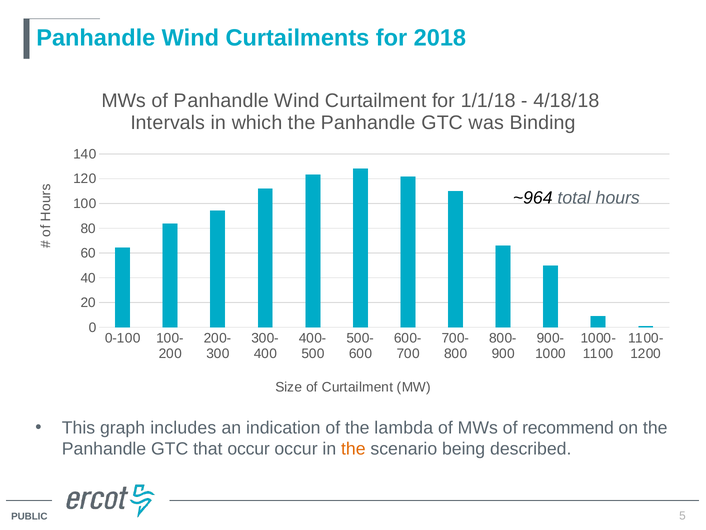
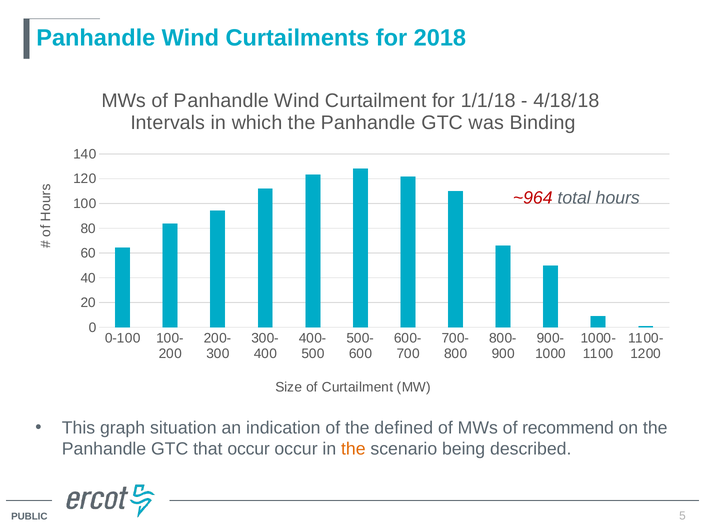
~964 colour: black -> red
includes: includes -> situation
lambda: lambda -> defined
